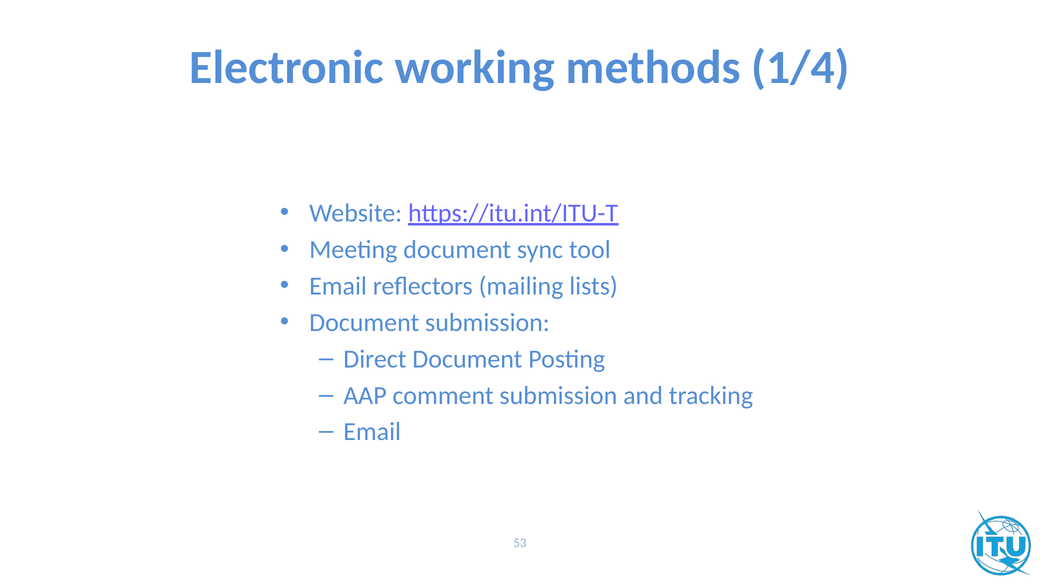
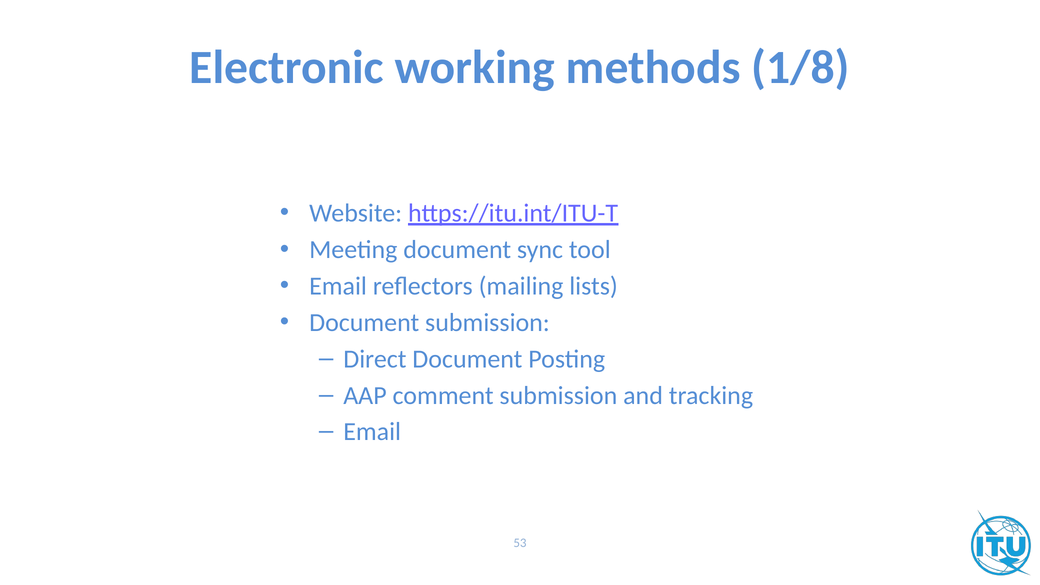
1/4: 1/4 -> 1/8
